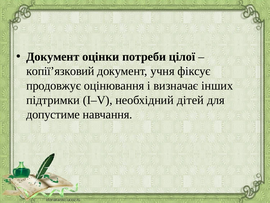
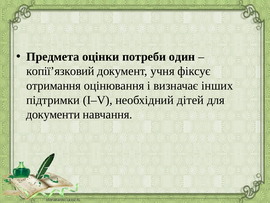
Документ at (53, 57): Документ -> Предмета
цілої: цілої -> один
продовжує: продовжує -> отримання
допустиме: допустиме -> документи
